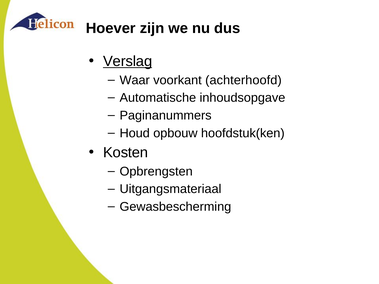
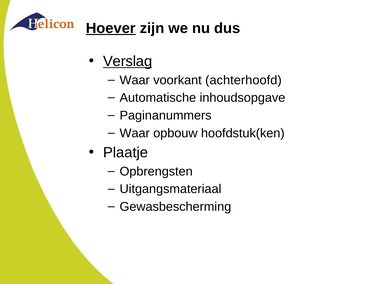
Hoever underline: none -> present
Houd at (135, 133): Houd -> Waar
Kosten: Kosten -> Plaatje
